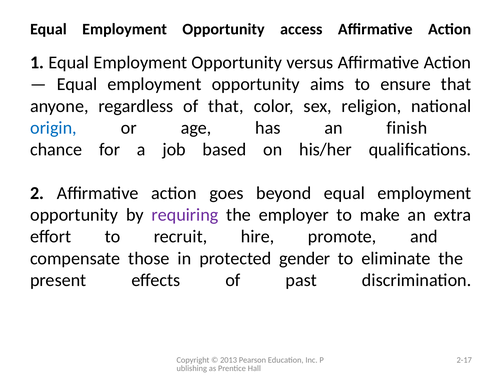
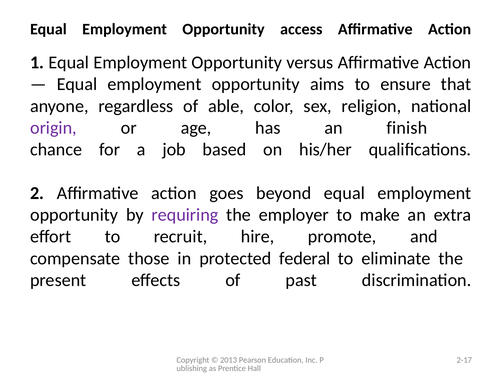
of that: that -> able
origin colour: blue -> purple
gender: gender -> federal
